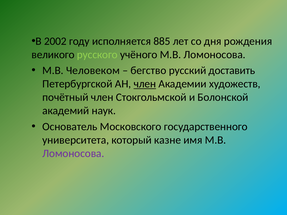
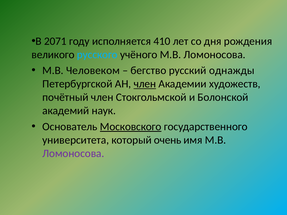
2002: 2002 -> 2071
885: 885 -> 410
русского colour: light green -> light blue
доставить: доставить -> однажды
Московского underline: none -> present
казне: казне -> очень
